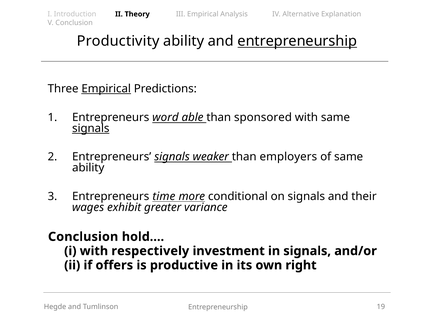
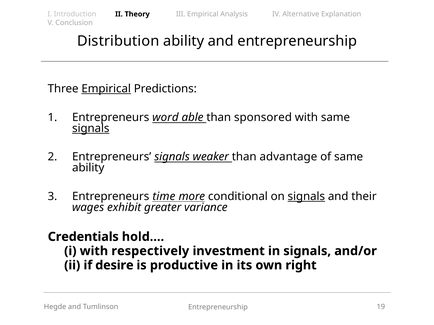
Productivity: Productivity -> Distribution
entrepreneurship at (297, 41) underline: present -> none
employers: employers -> advantage
signals at (306, 197) underline: none -> present
Conclusion at (83, 237): Conclusion -> Credentials
offers: offers -> desire
